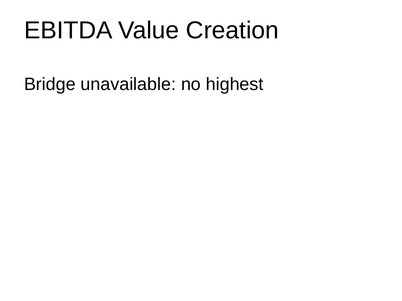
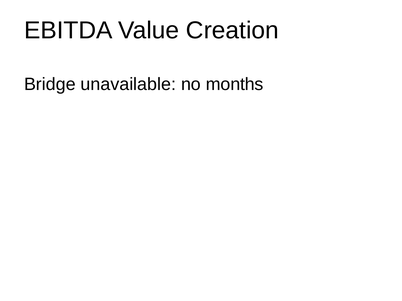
highest: highest -> months
